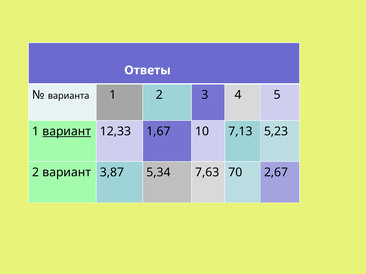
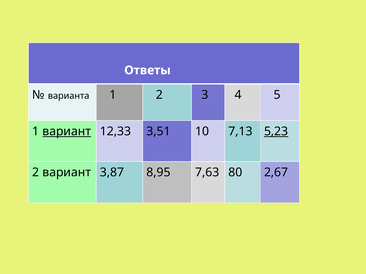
1,67: 1,67 -> 3,51
5,23 underline: none -> present
5,34: 5,34 -> 8,95
70: 70 -> 80
